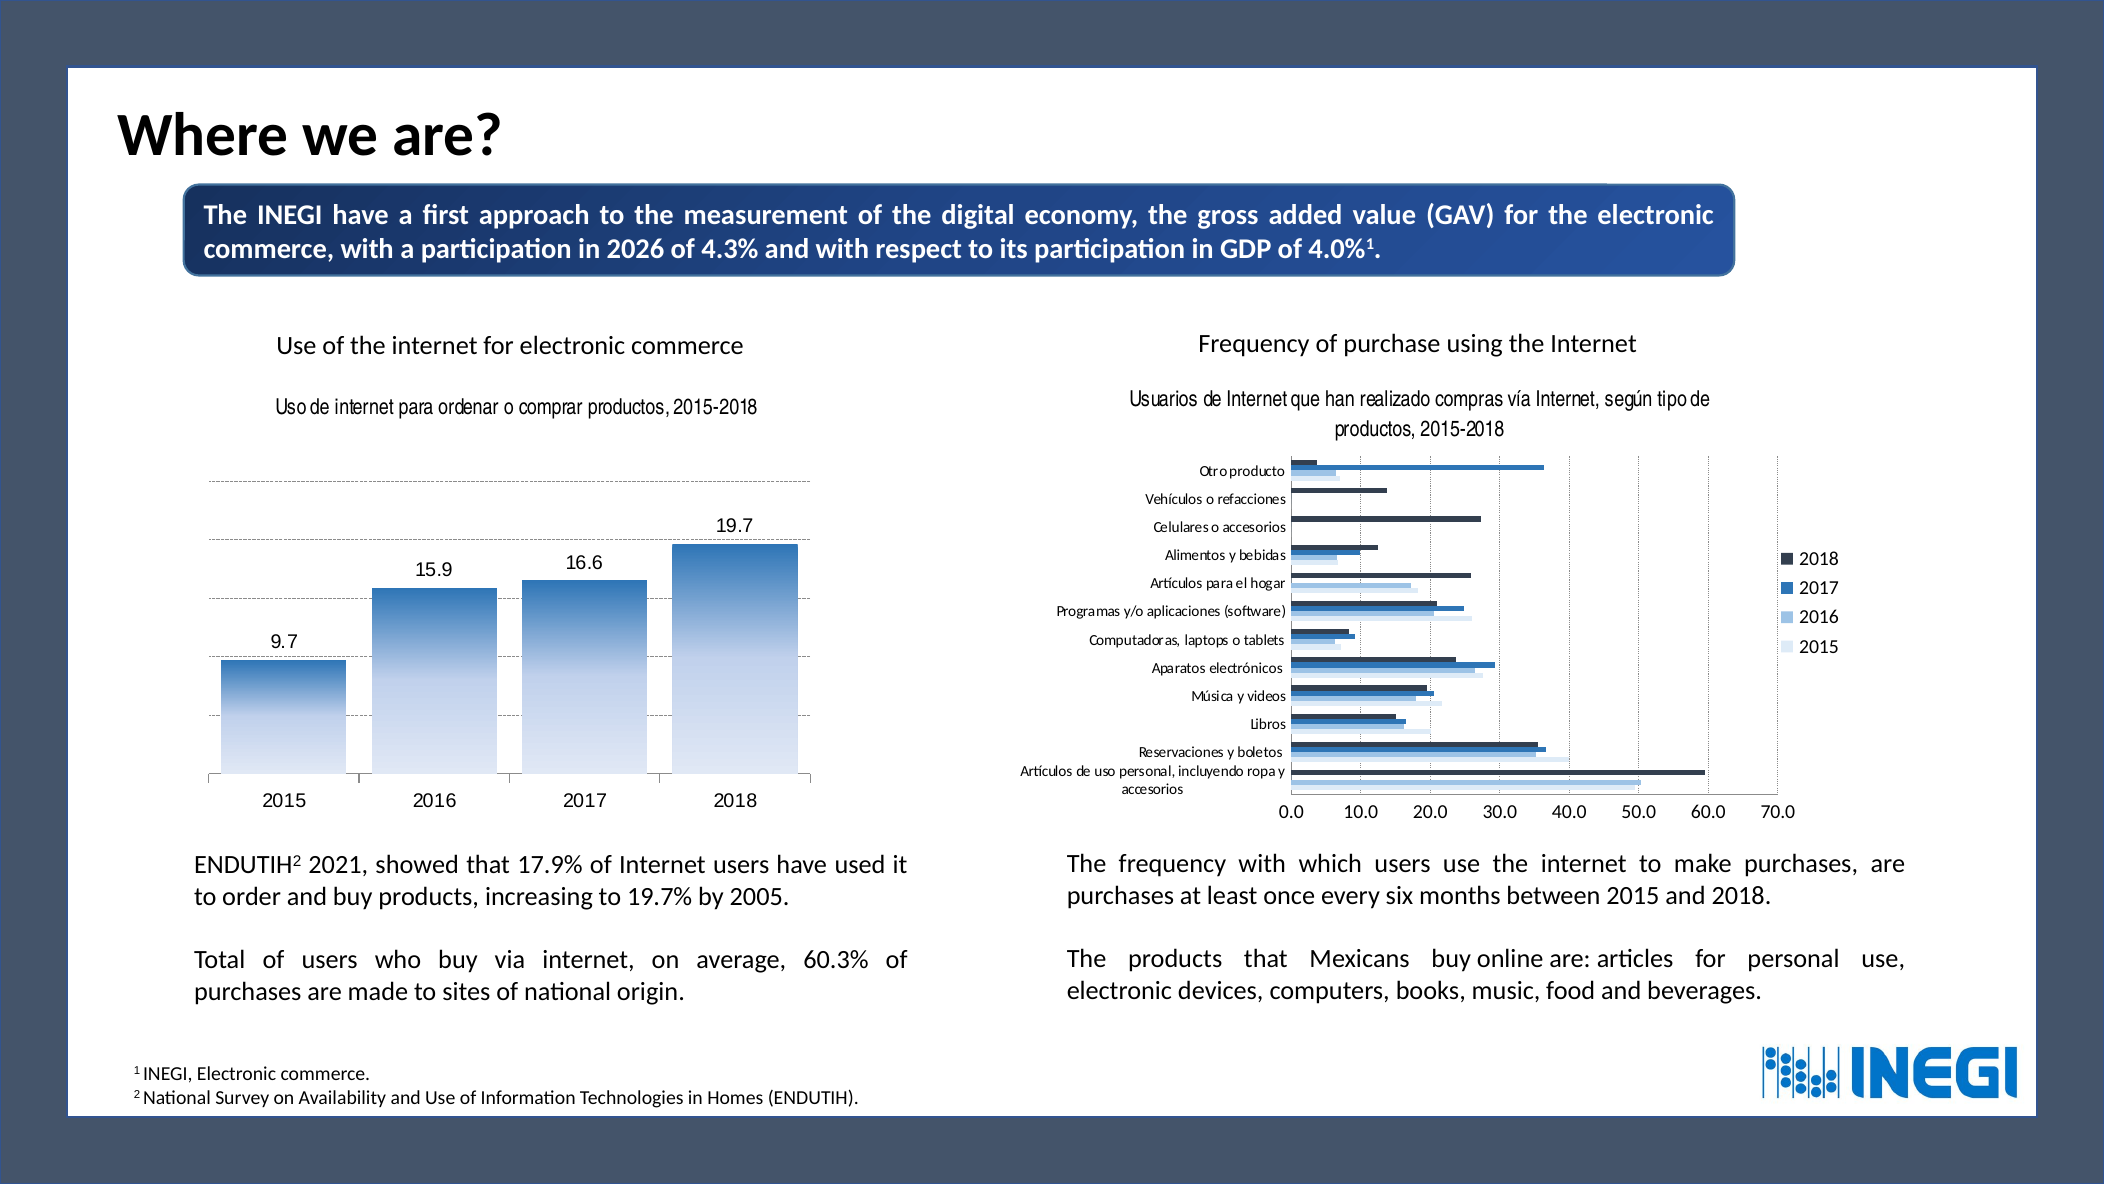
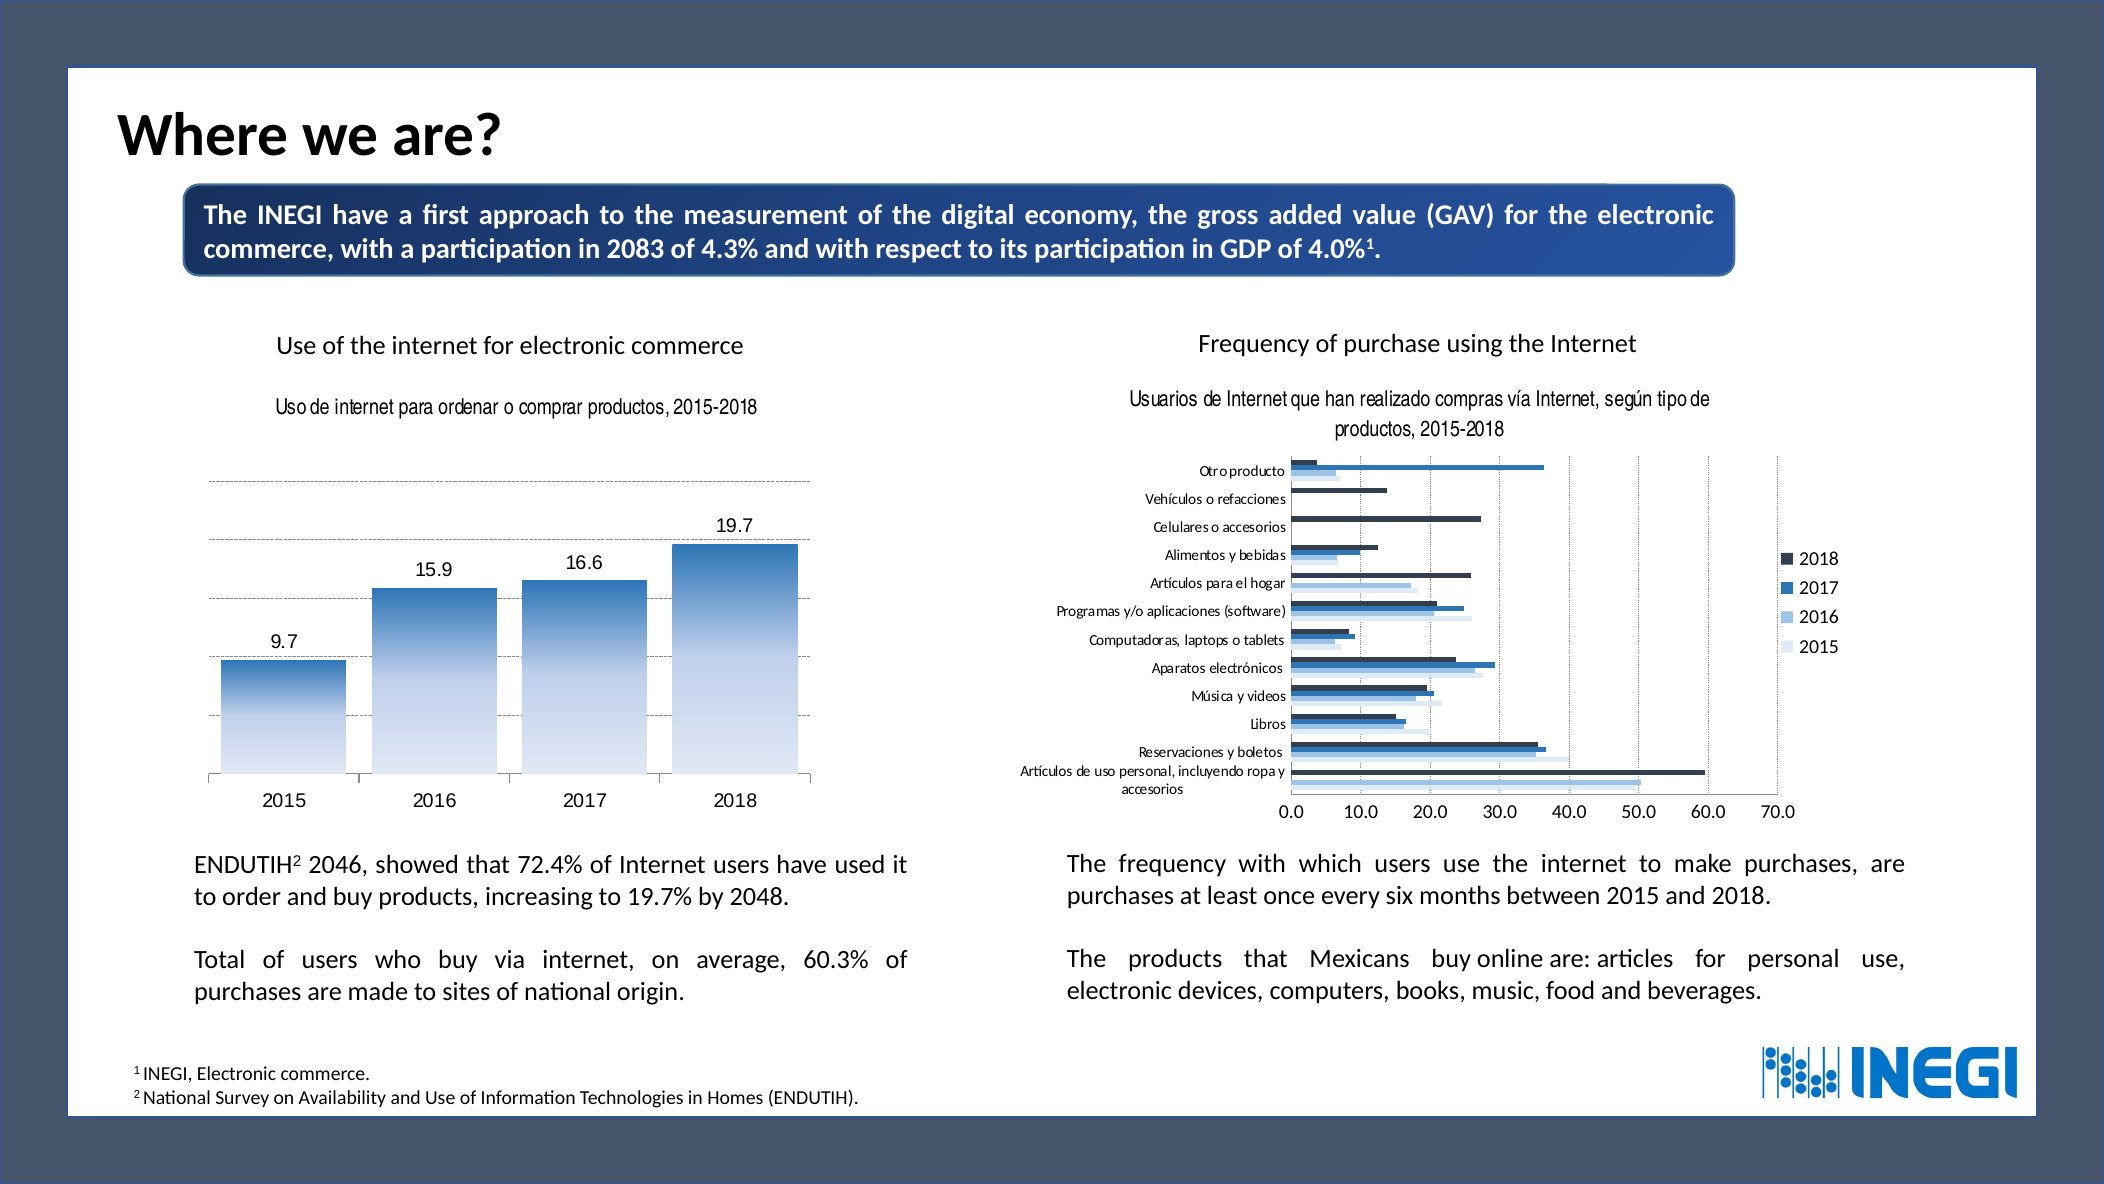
2026: 2026 -> 2083
2021: 2021 -> 2046
17.9%: 17.9% -> 72.4%
2005: 2005 -> 2048
